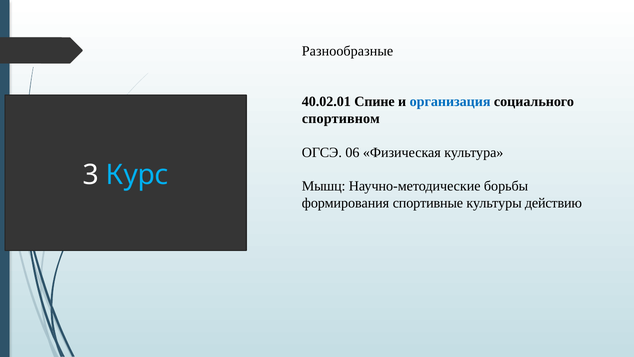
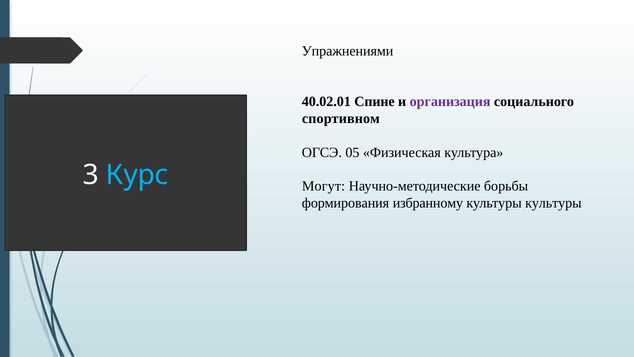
Разнообразные: Разнообразные -> Упражнениями
организация colour: blue -> purple
06: 06 -> 05
Мышц: Мышц -> Могут
спортивные: спортивные -> избранному
культуры действию: действию -> культуры
